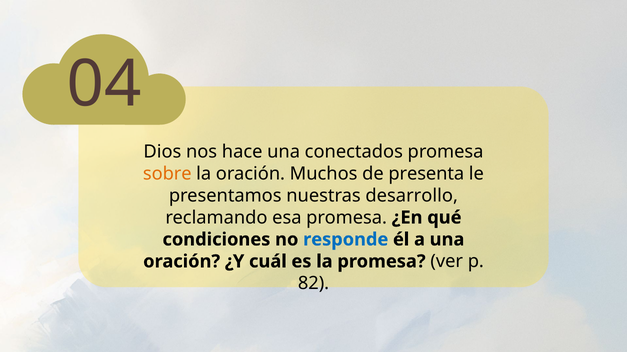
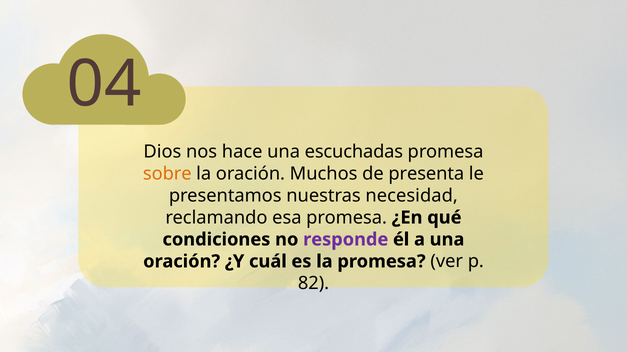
conectados: conectados -> escuchadas
desarrollo: desarrollo -> necesidad
responde colour: blue -> purple
